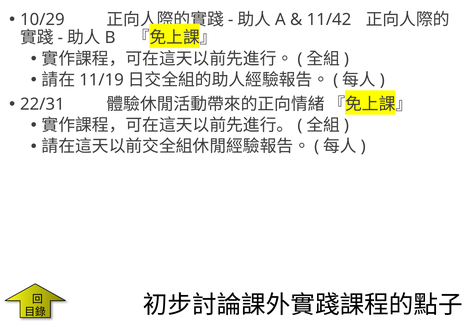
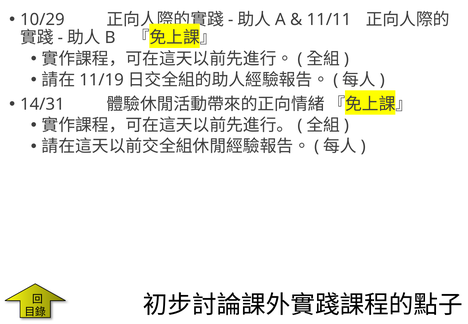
11/42: 11/42 -> 11/11
22/31: 22/31 -> 14/31
